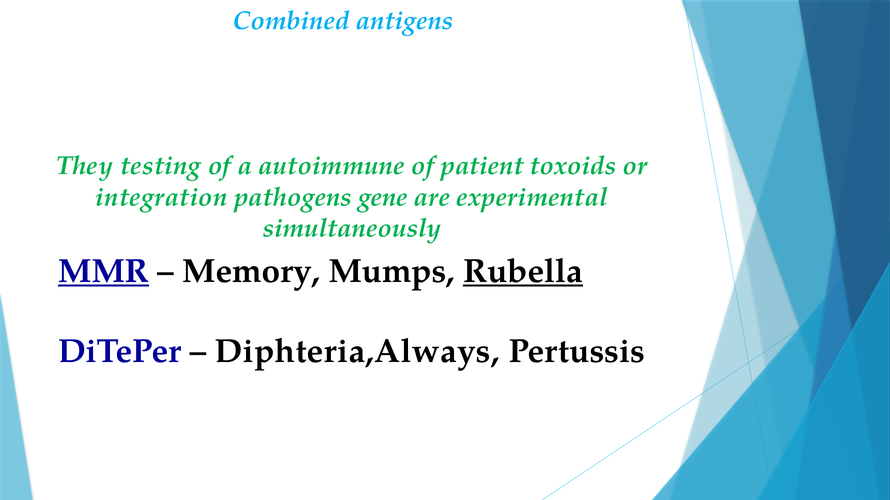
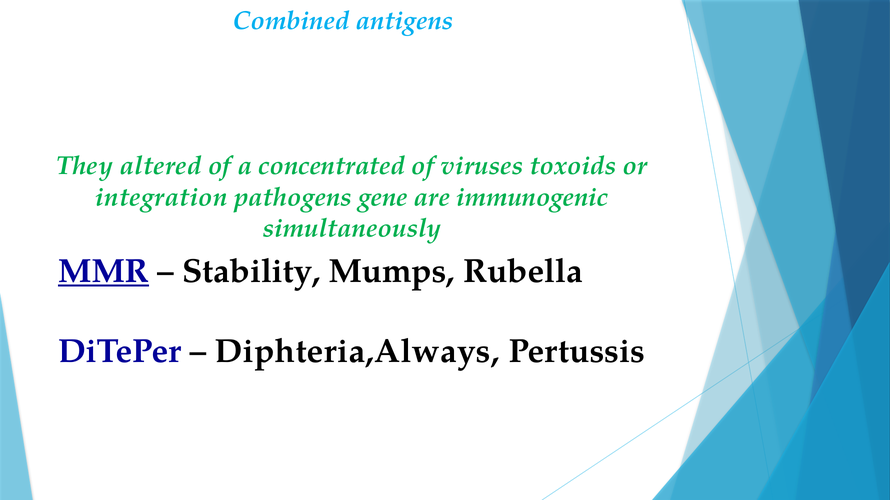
testing: testing -> altered
autoimmune: autoimmune -> concentrated
patient: patient -> viruses
experimental: experimental -> immunogenic
Memory: Memory -> Stability
Rubella underline: present -> none
